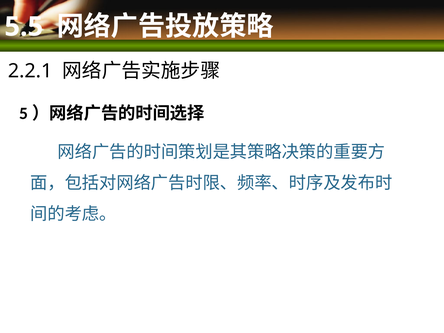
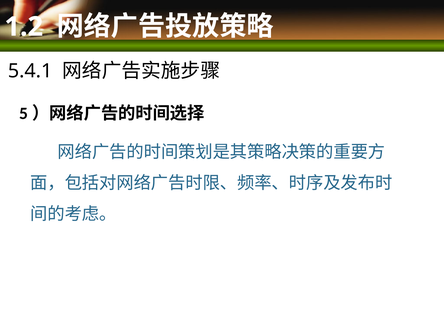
5.5: 5.5 -> 1.2
2.2.1: 2.2.1 -> 5.4.1
